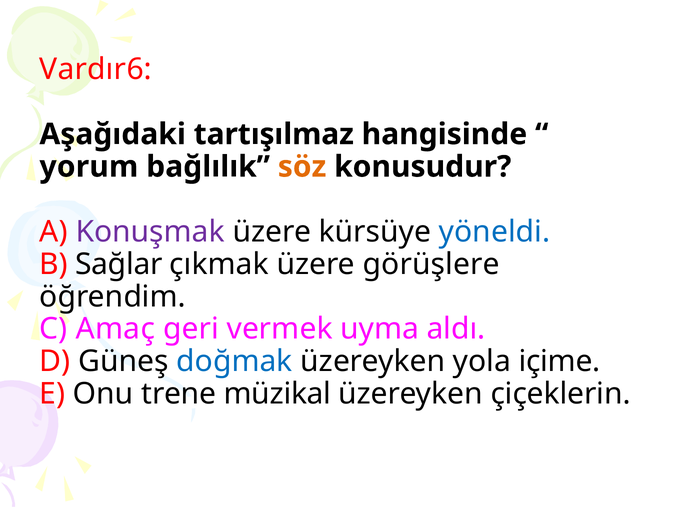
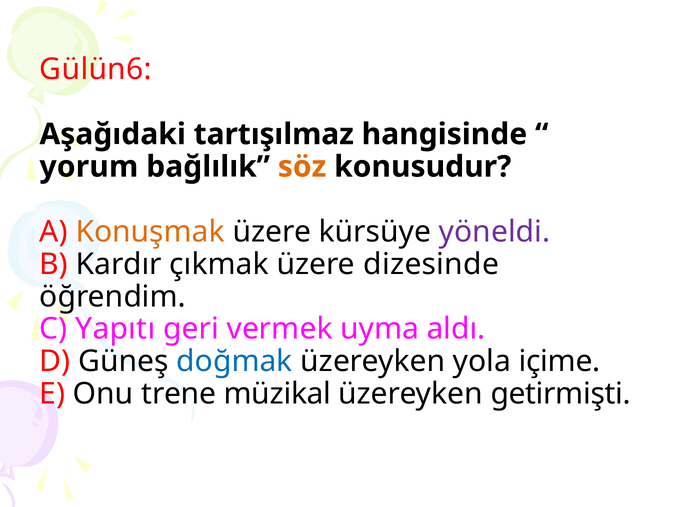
Vardır6: Vardır6 -> Gülün6
Konuşmak colour: purple -> orange
yöneldi colour: blue -> purple
Sağlar: Sağlar -> Kardır
görüşlere: görüşlere -> dizesinde
Amaç: Amaç -> Yapıtı
çiçeklerin: çiçeklerin -> getirmişti
